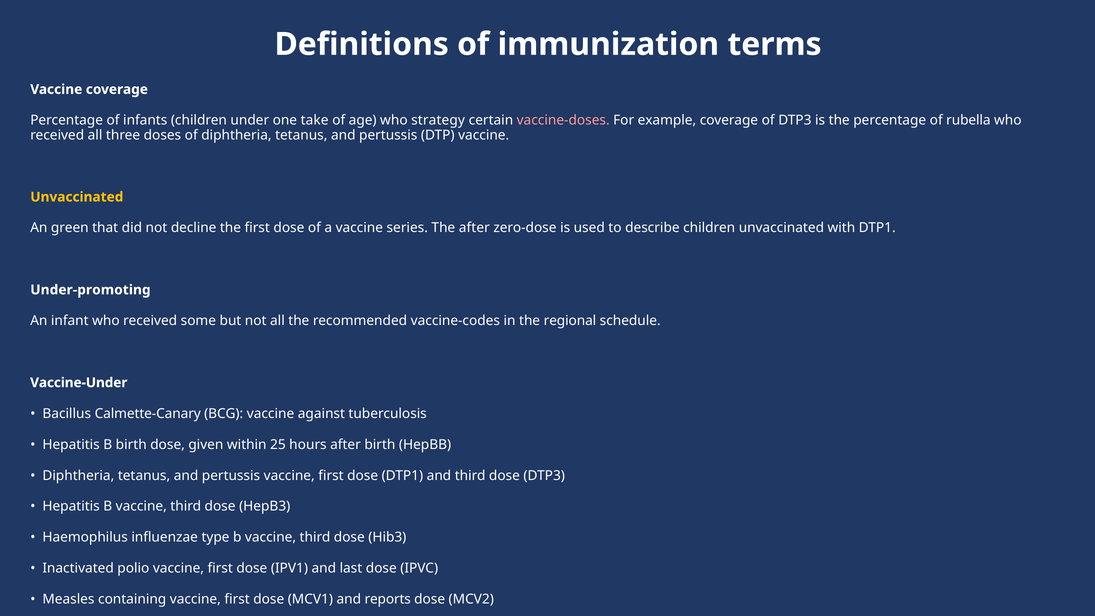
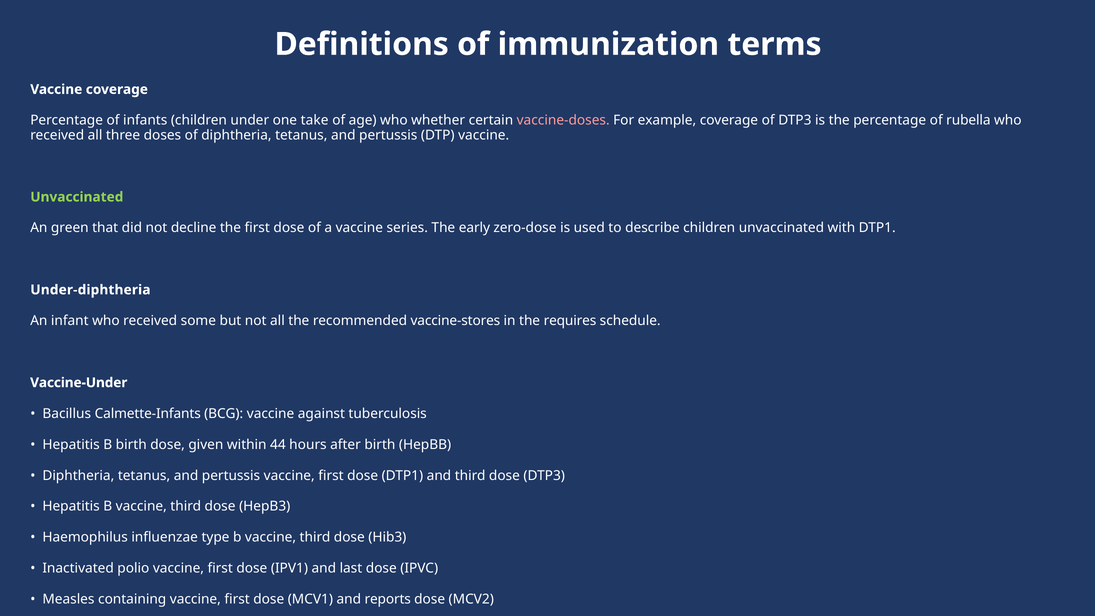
who strategy: strategy -> whether
Unvaccinated at (77, 197) colour: yellow -> light green
The after: after -> early
Under-promoting: Under-promoting -> Under-diphtheria
vaccine-codes: vaccine-codes -> vaccine-stores
regional: regional -> requires
Calmette-Canary: Calmette-Canary -> Calmette-Infants
25: 25 -> 44
